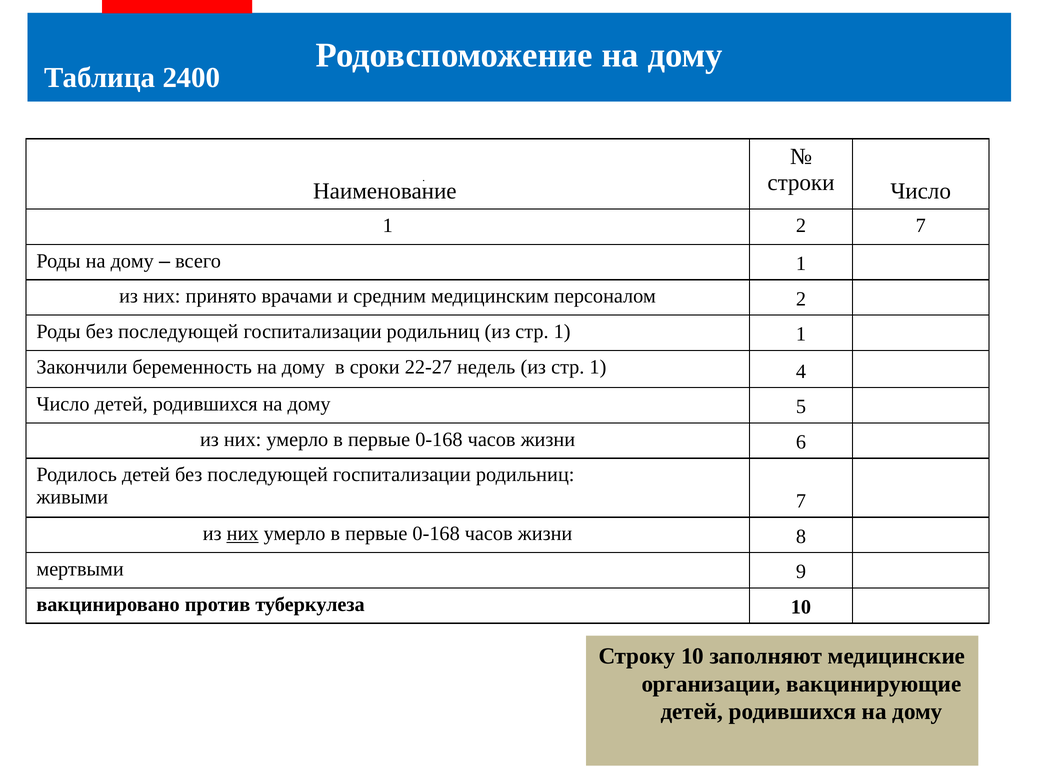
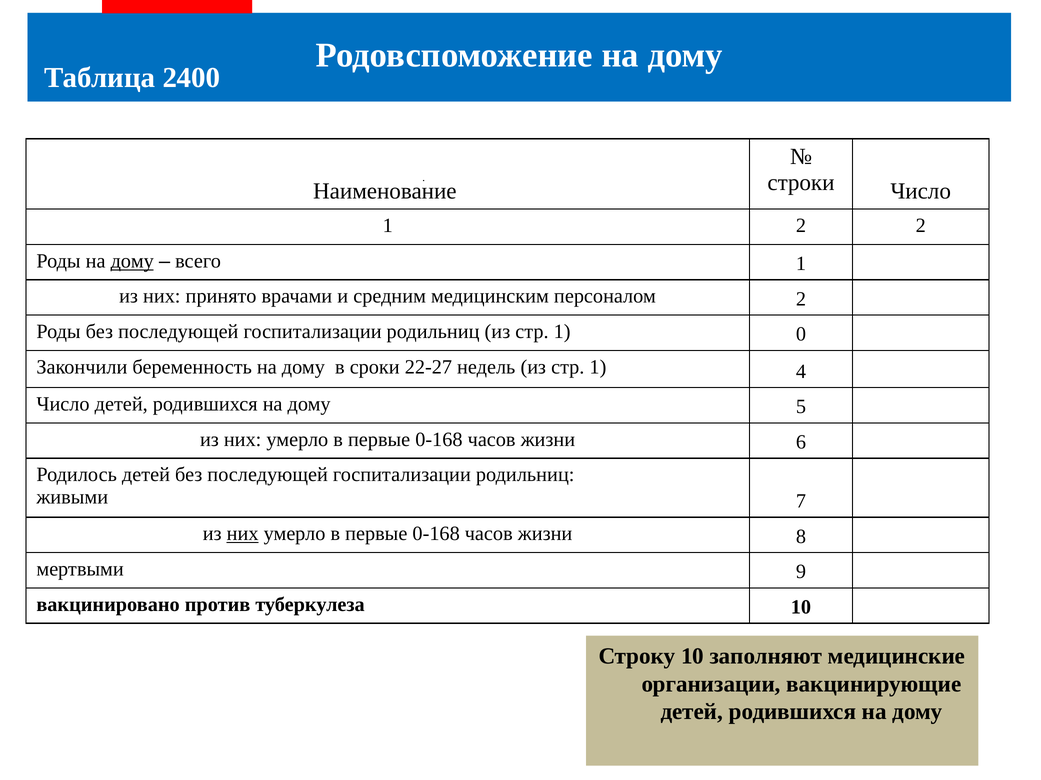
2 7: 7 -> 2
дому at (132, 262) underline: none -> present
1 1: 1 -> 0
